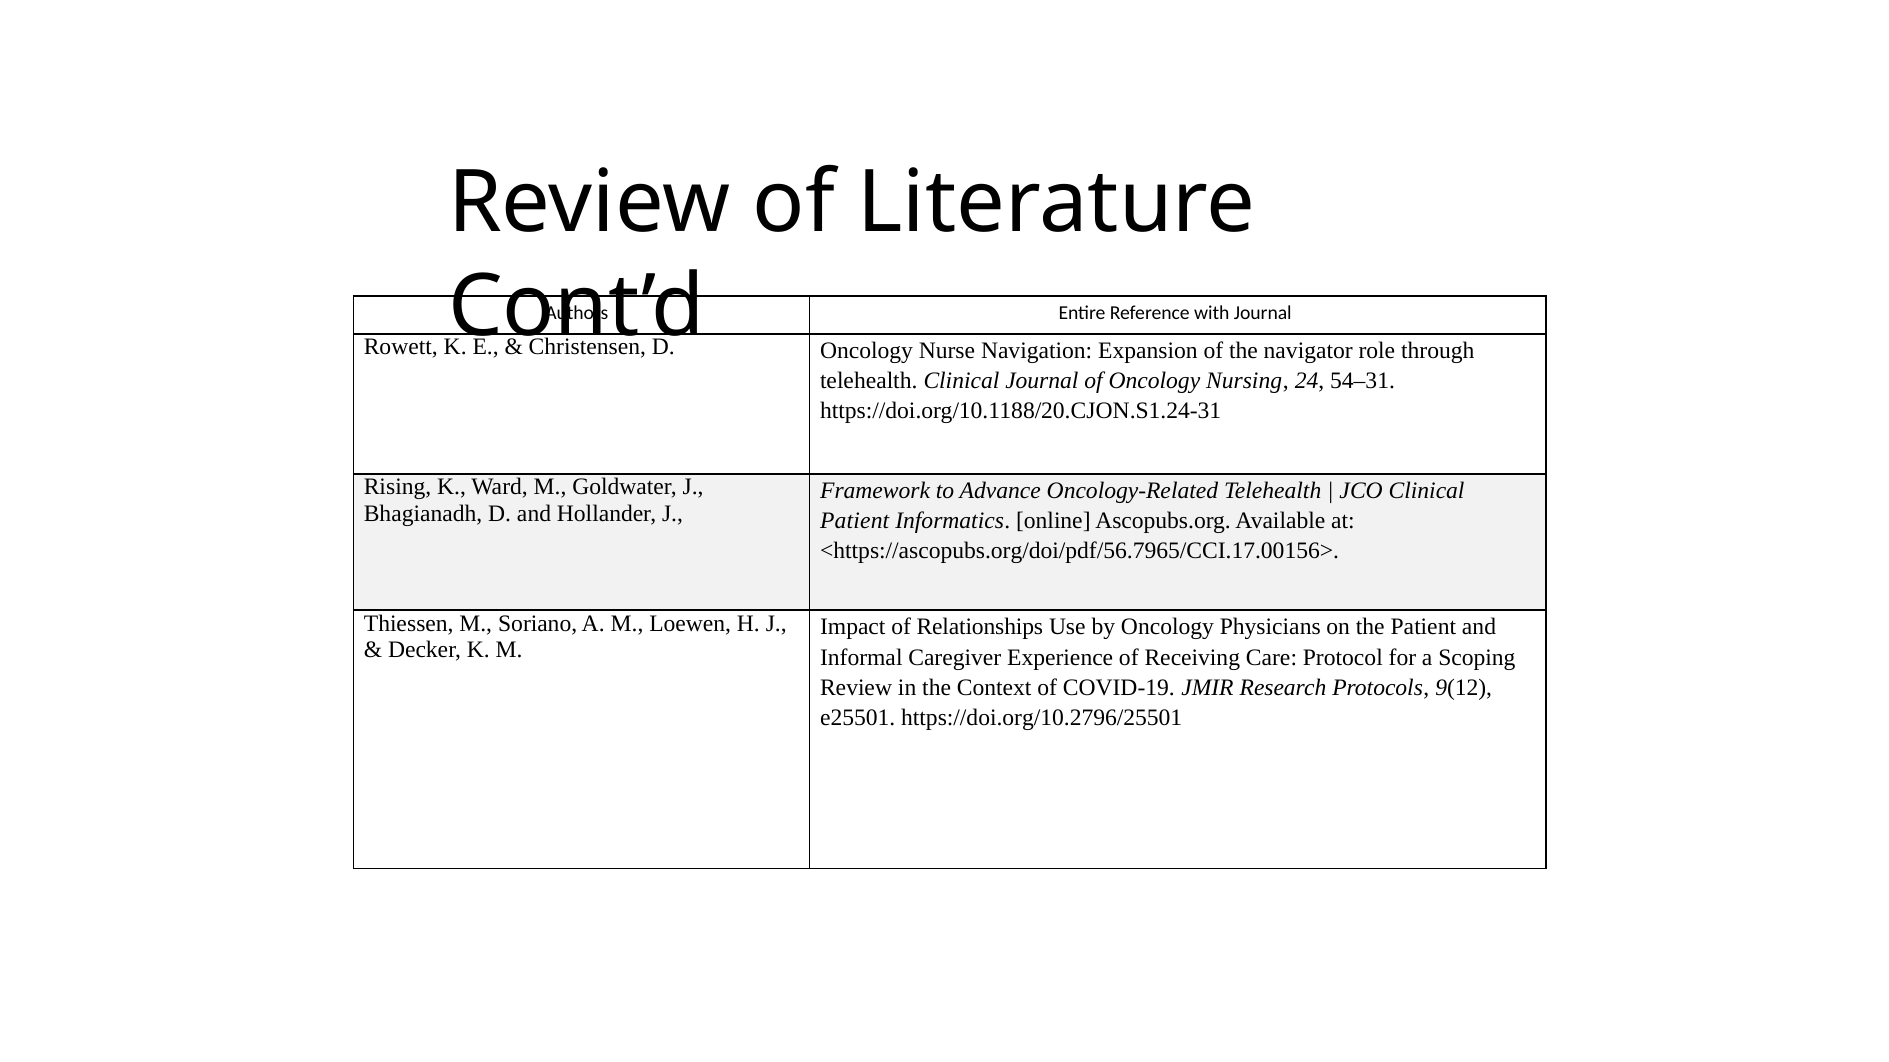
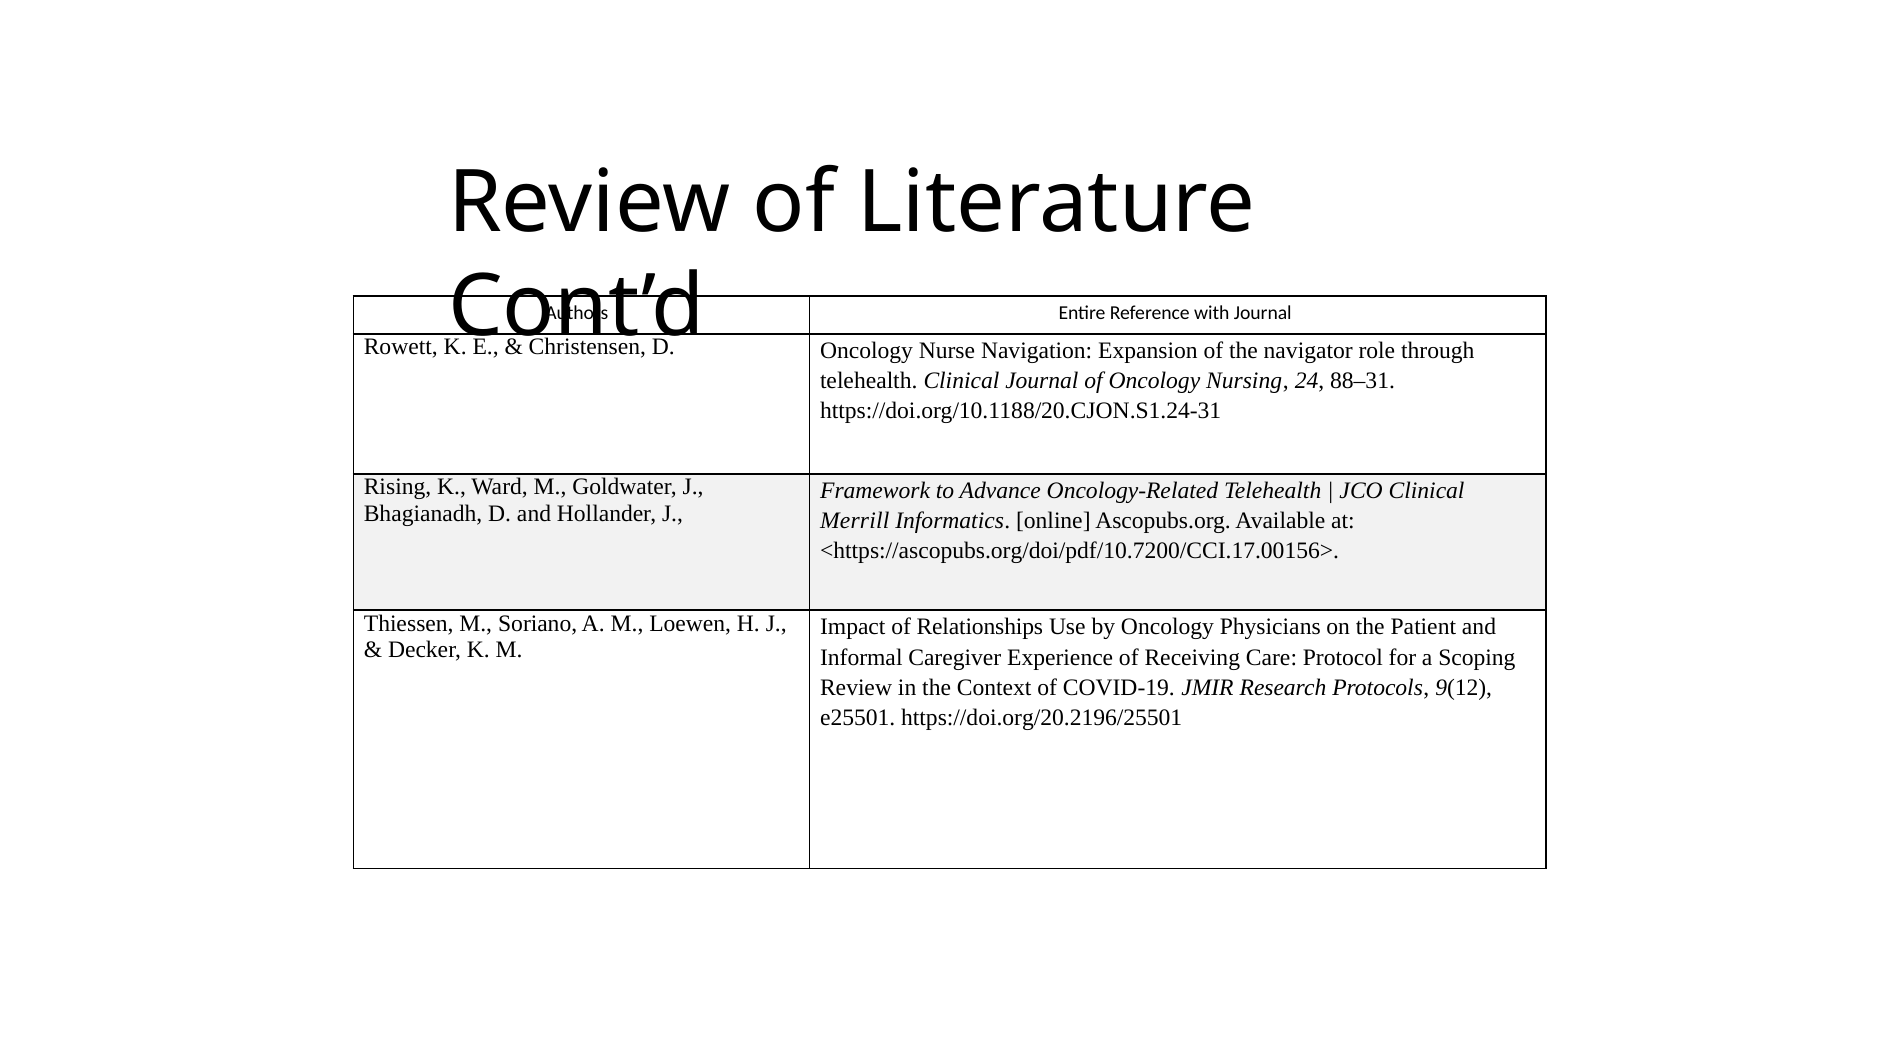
54–31: 54–31 -> 88–31
Patient at (855, 521): Patient -> Merrill
<https://ascopubs.org/doi/pdf/56.7965/CCI.17.00156>: <https://ascopubs.org/doi/pdf/56.7965/CCI.17.00156> -> <https://ascopubs.org/doi/pdf/10.7200/CCI.17.00156>
https://doi.org/10.2796/25501: https://doi.org/10.2796/25501 -> https://doi.org/20.2196/25501
